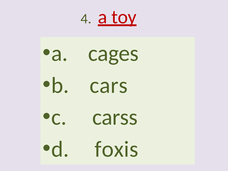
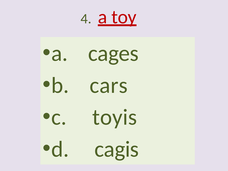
carss: carss -> toyis
foxis: foxis -> cagis
